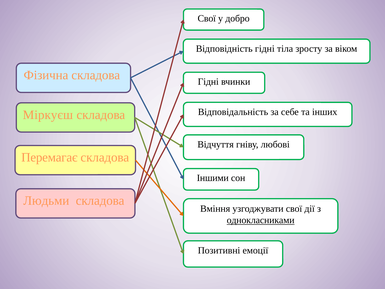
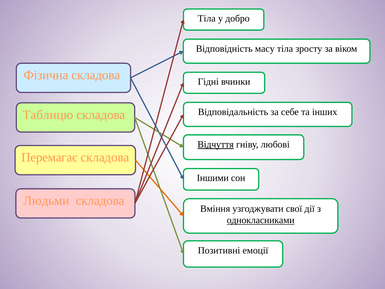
Свої at (207, 18): Свої -> Тіла
Відповідність гідні: гідні -> масу
Міркуєш: Міркуєш -> Таблицю
Відчуття underline: none -> present
